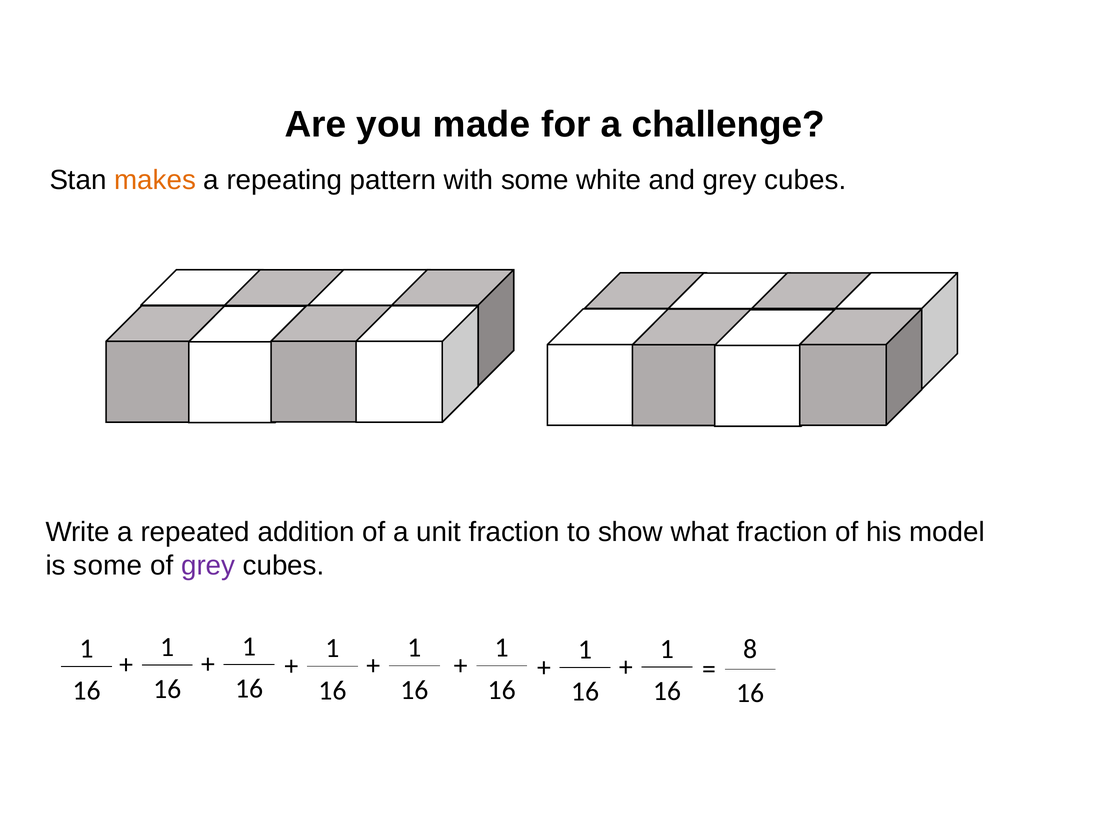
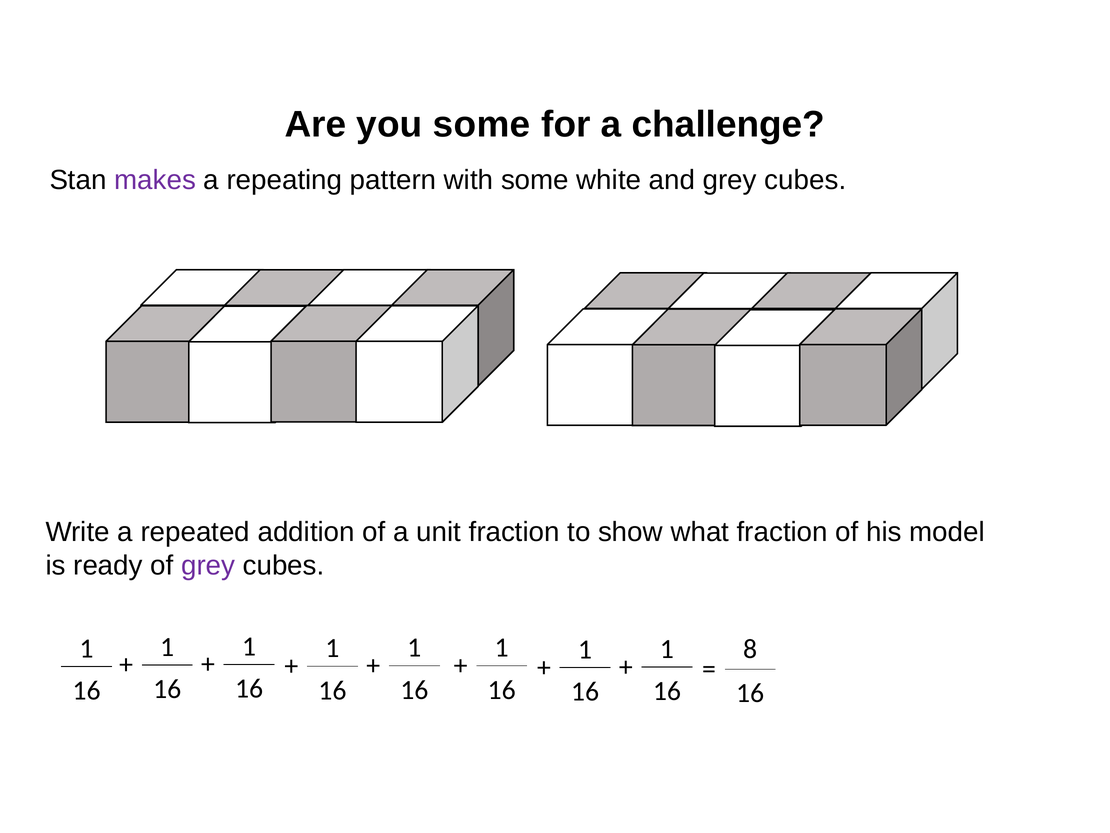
you made: made -> some
makes colour: orange -> purple
is some: some -> ready
